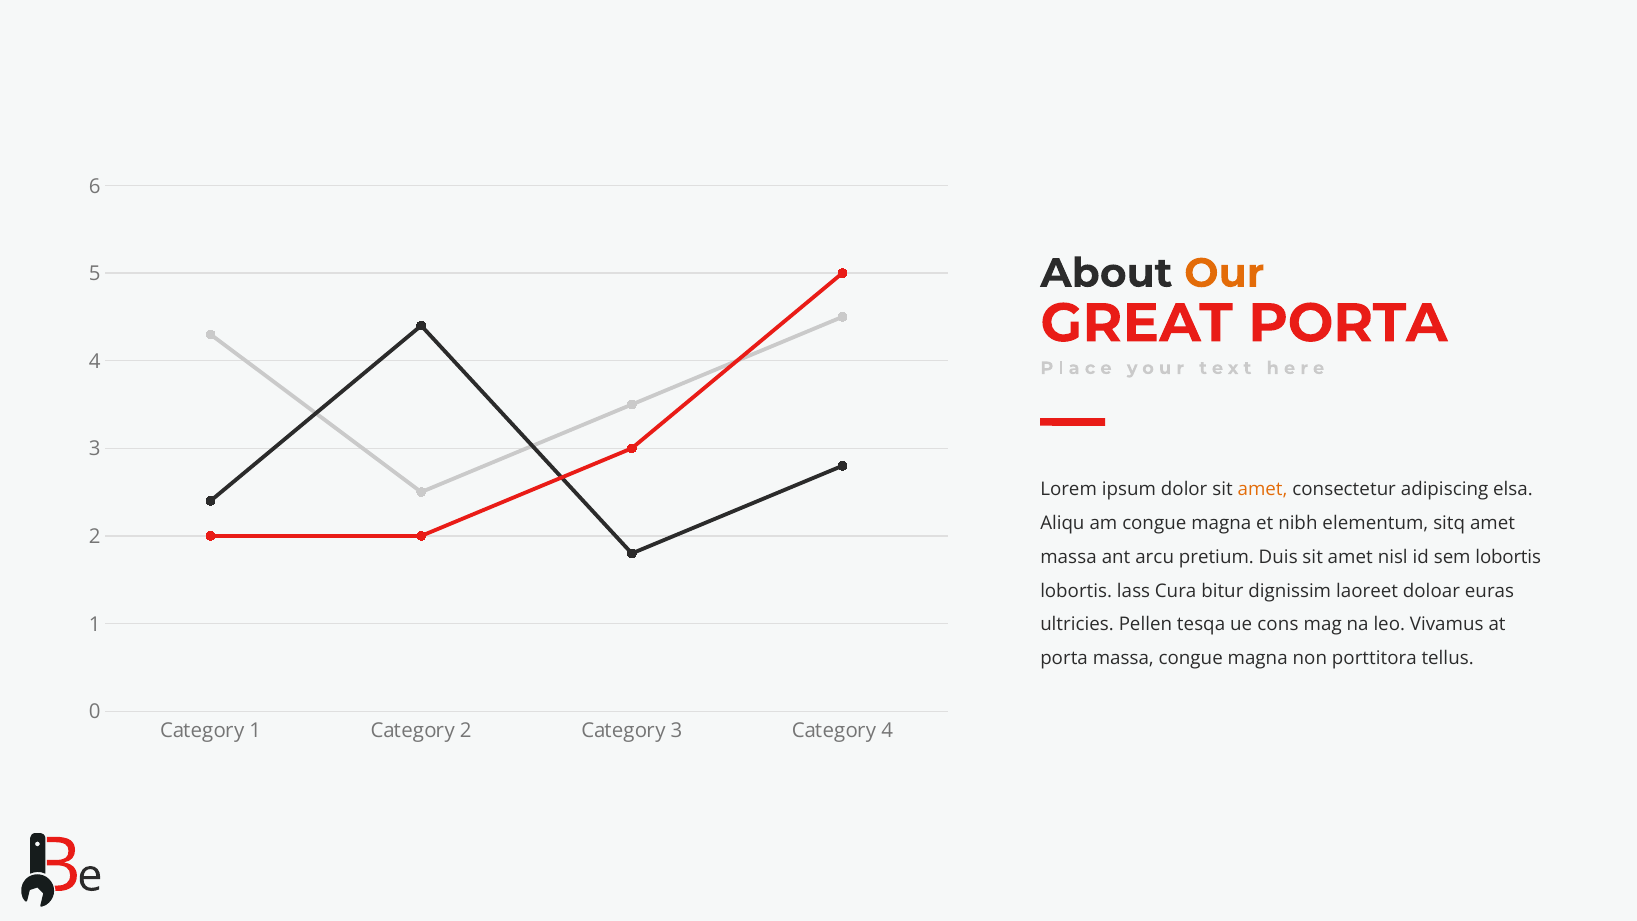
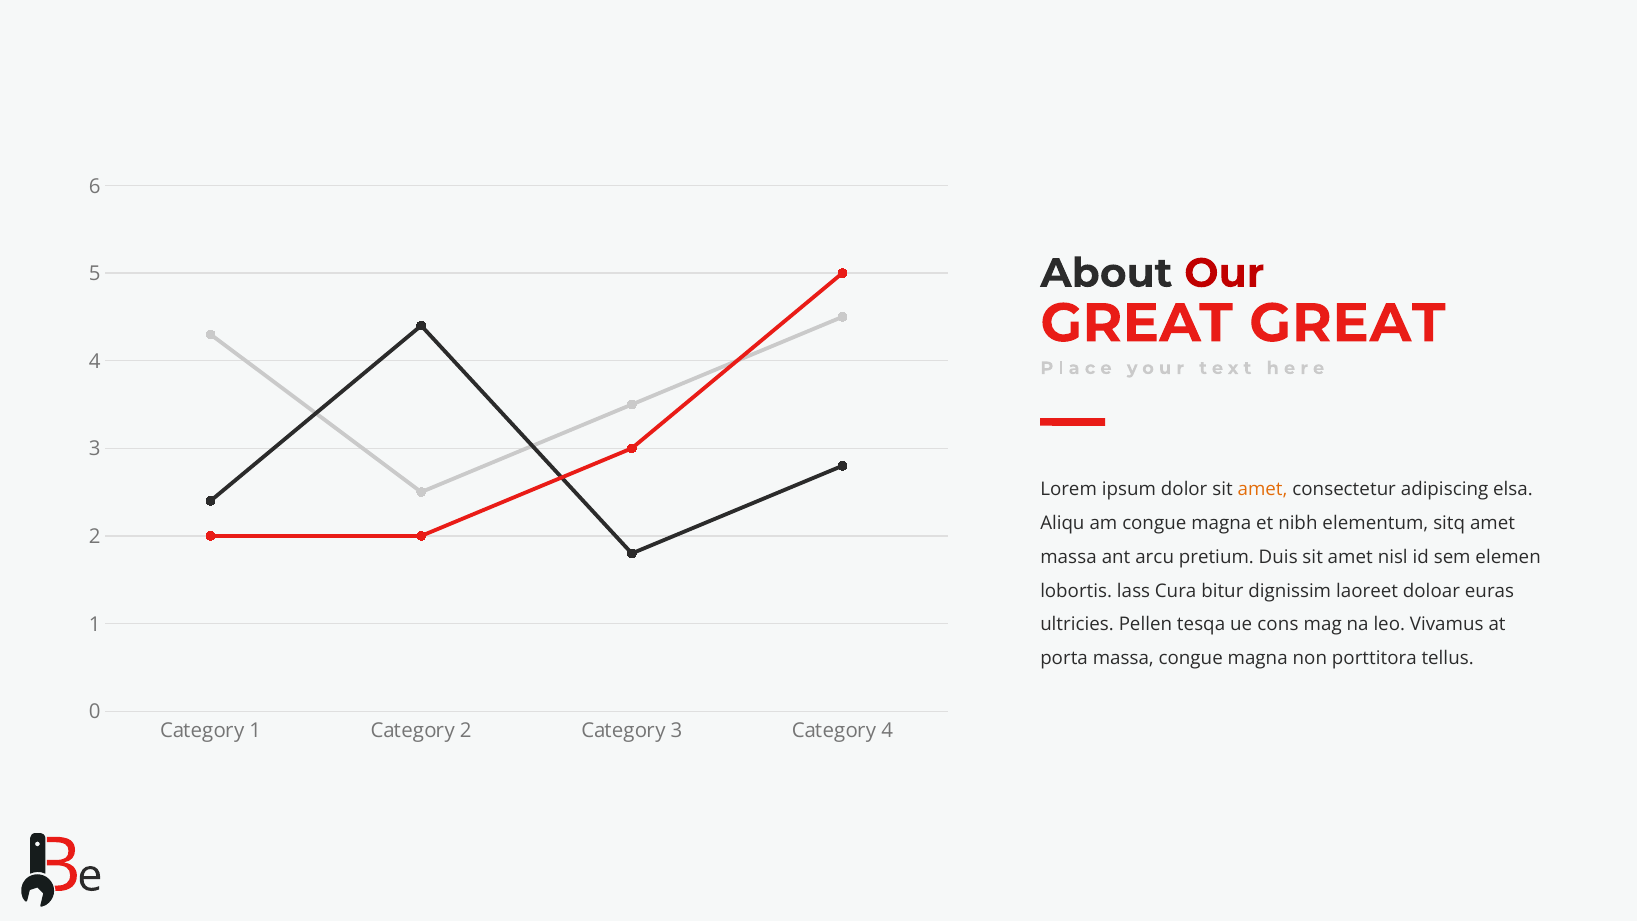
Our colour: orange -> red
GREAT PORTA: PORTA -> GREAT
sem lobortis: lobortis -> elemen
